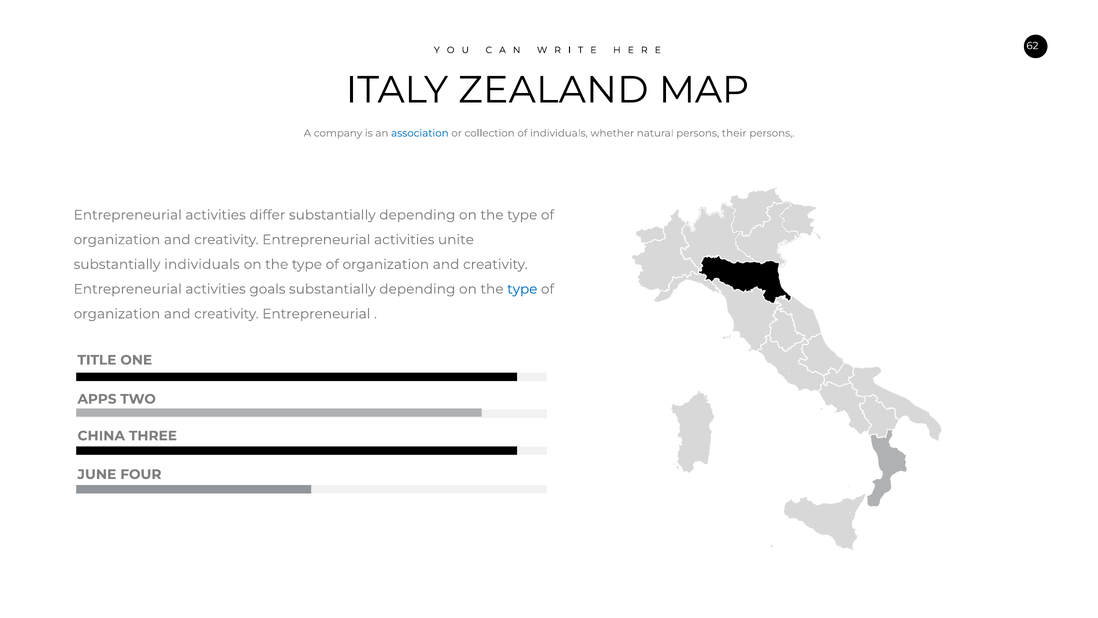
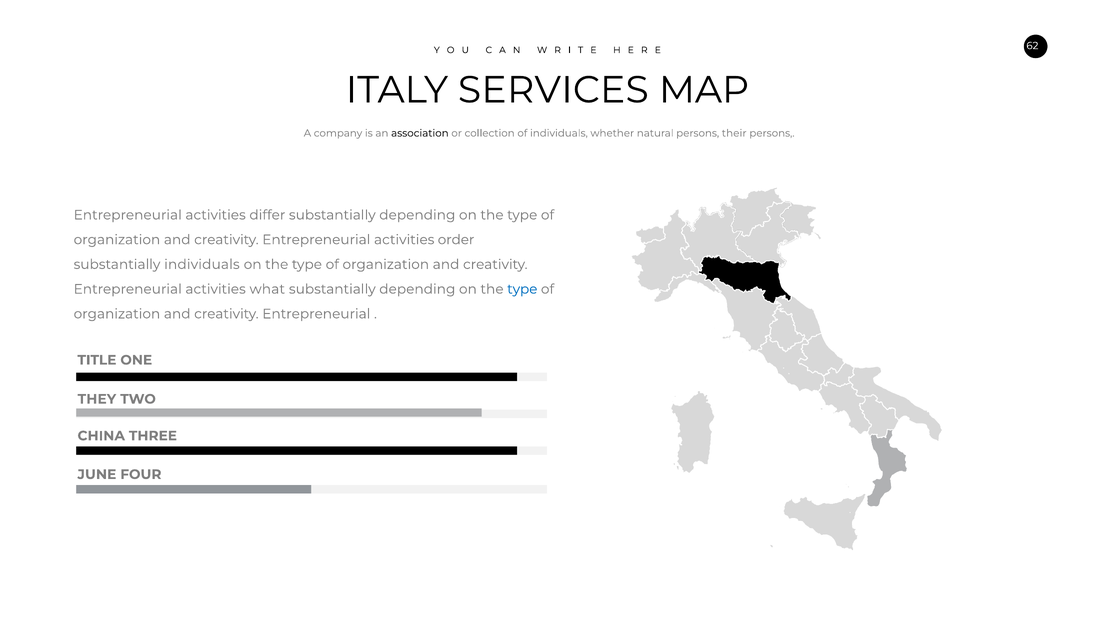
ZEALAND: ZEALAND -> SERVICES
association colour: blue -> black
unite: unite -> order
goals: goals -> what
APPS: APPS -> THEY
